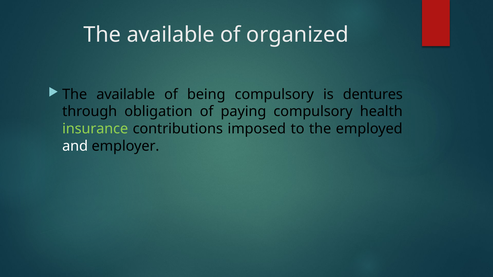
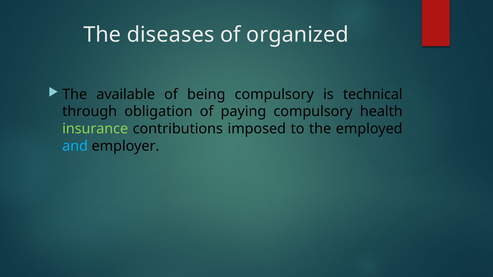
available at (171, 35): available -> diseases
dentures: dentures -> technical
and colour: white -> light blue
